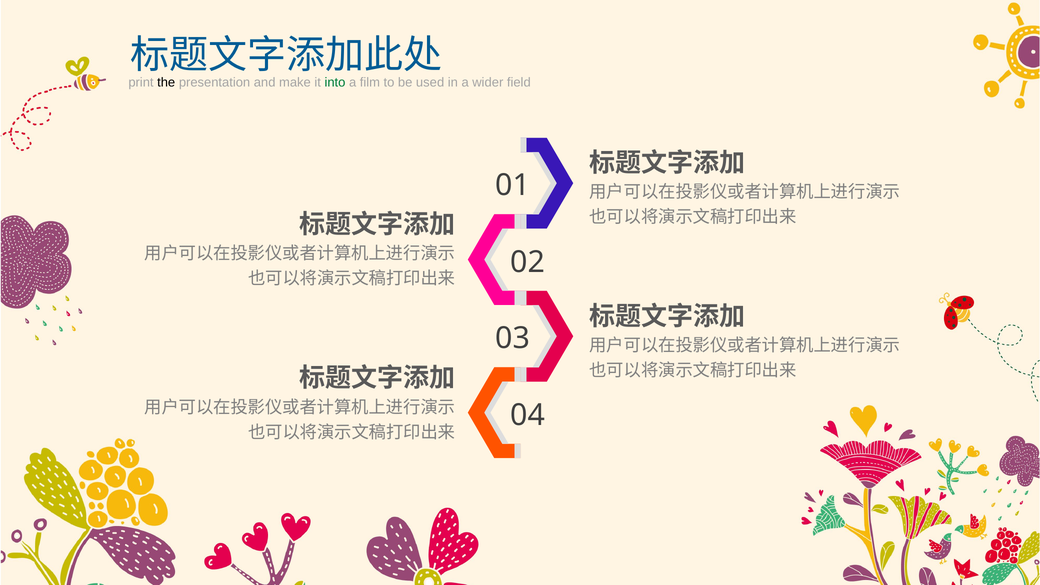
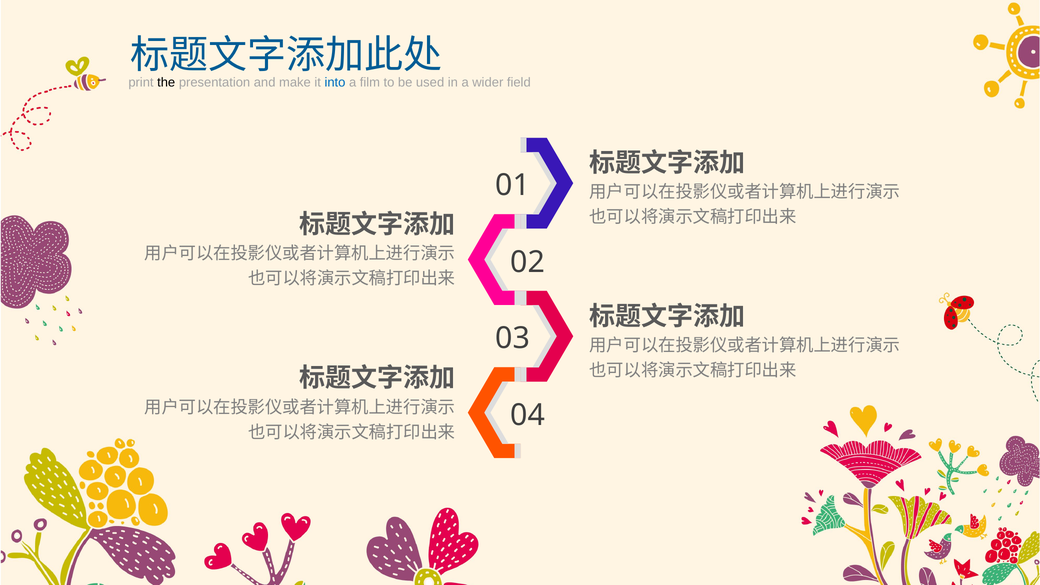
into colour: green -> blue
